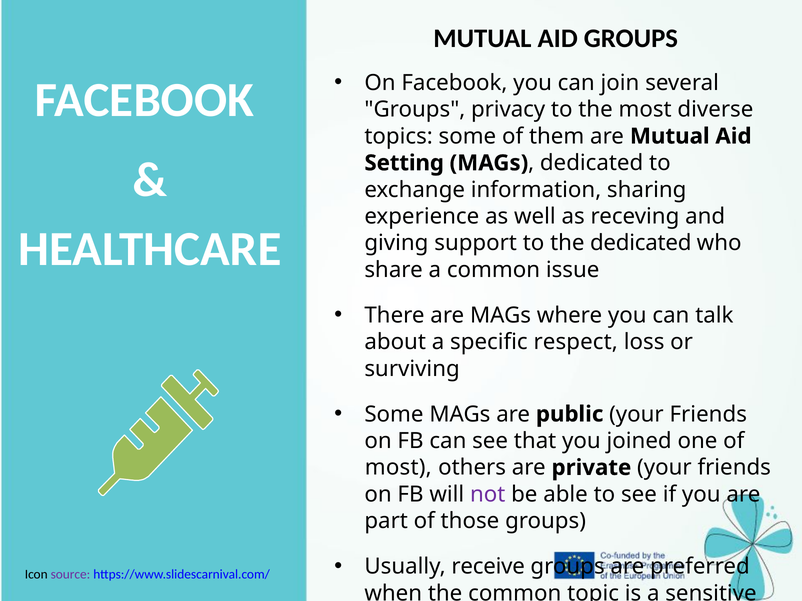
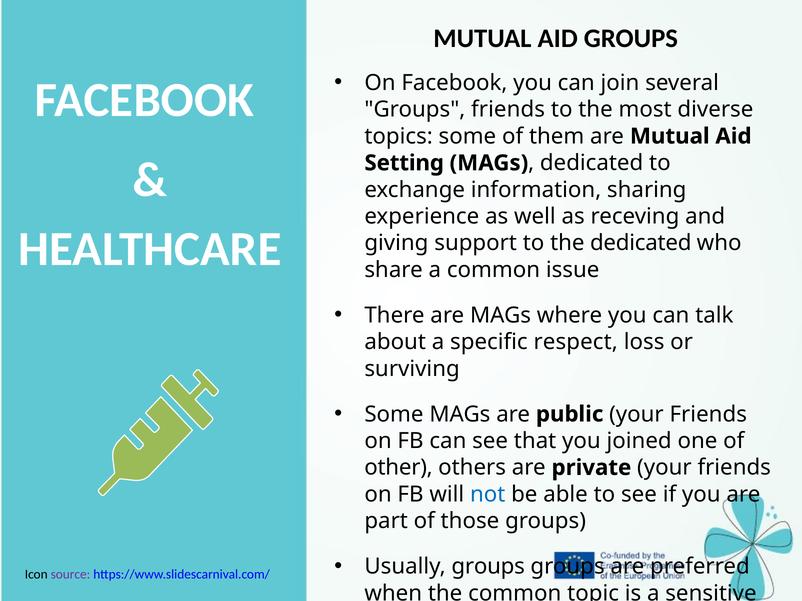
Groups privacy: privacy -> friends
most at (398, 468): most -> other
not colour: purple -> blue
Usually receive: receive -> groups
